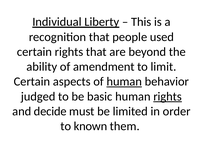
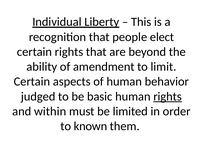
used: used -> elect
human at (124, 82) underline: present -> none
decide: decide -> within
